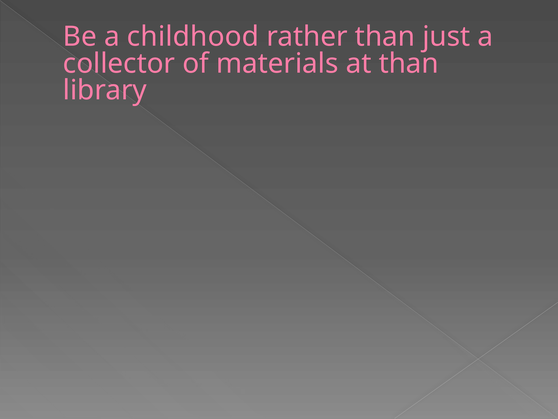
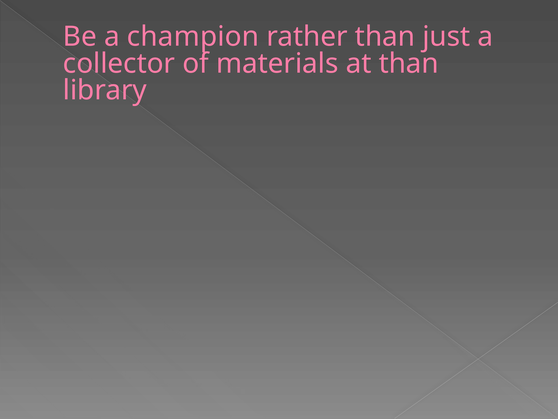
childhood: childhood -> champion
